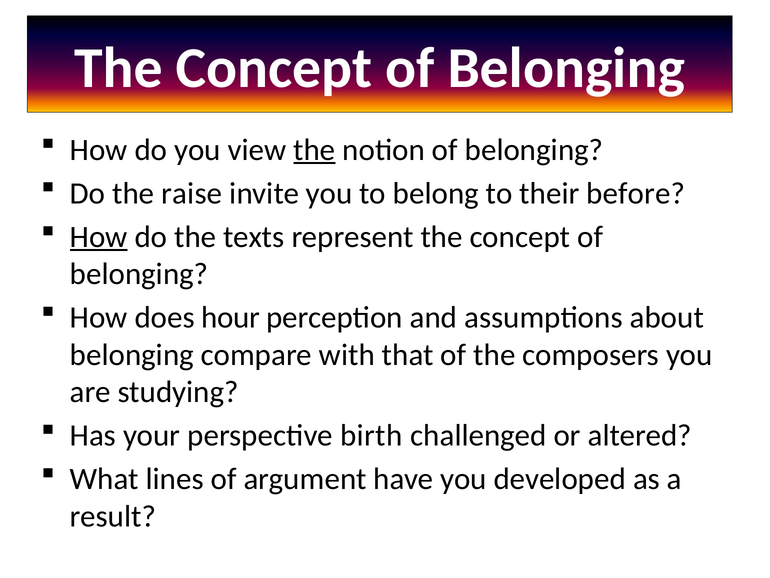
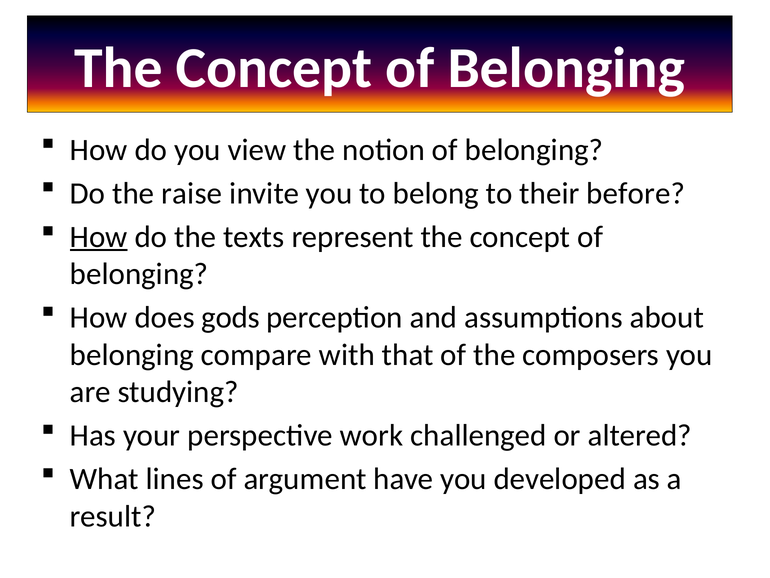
the at (314, 150) underline: present -> none
hour: hour -> gods
birth: birth -> work
